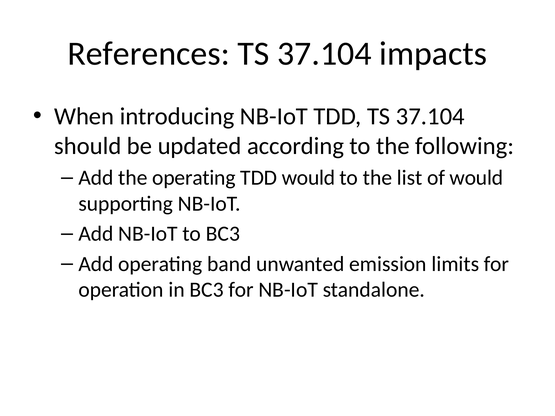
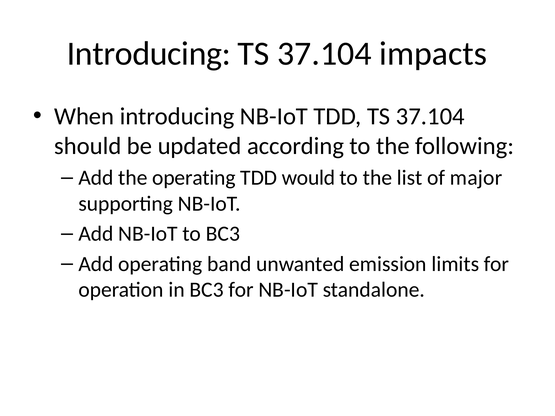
References at (149, 54): References -> Introducing
of would: would -> major
